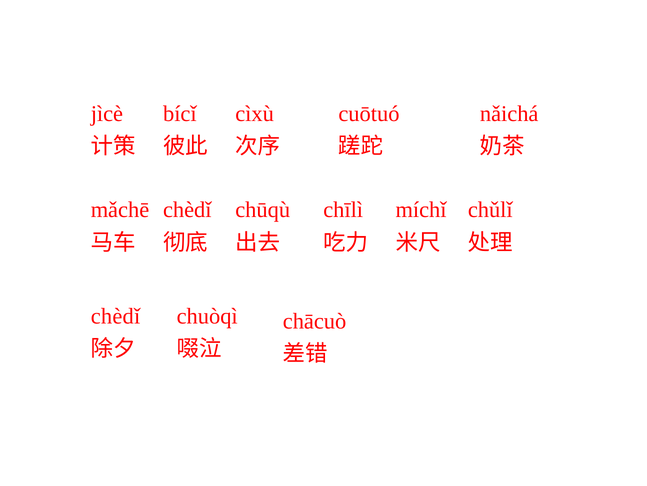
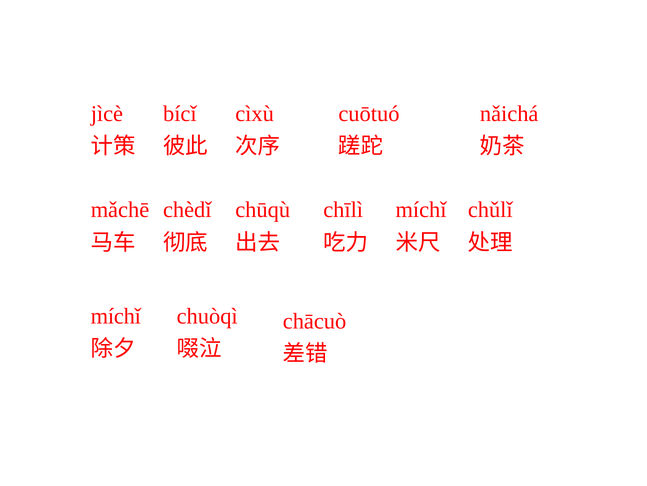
chèdǐ at (116, 316): chèdǐ -> míchǐ
